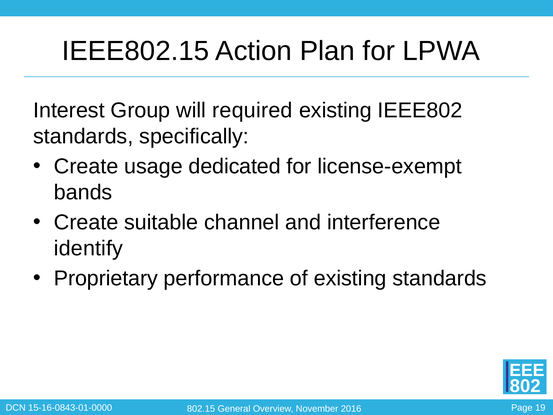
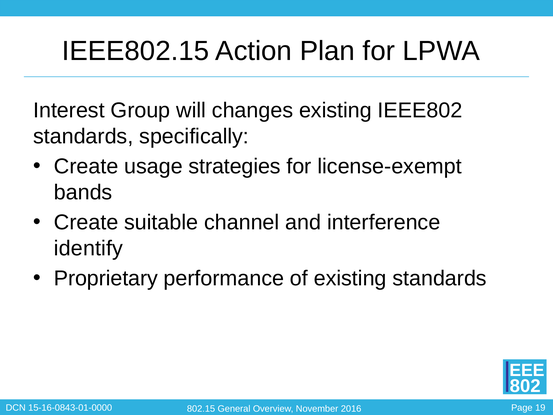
required: required -> changes
dedicated: dedicated -> strategies
